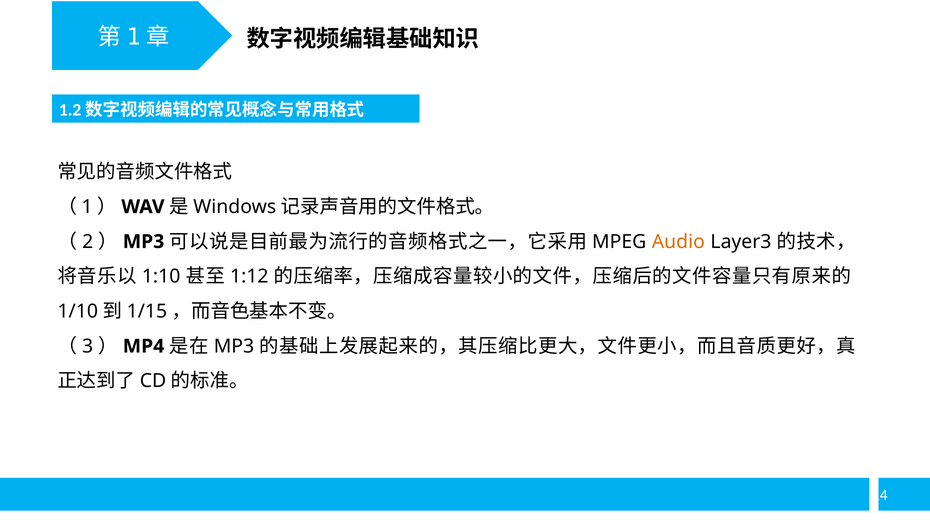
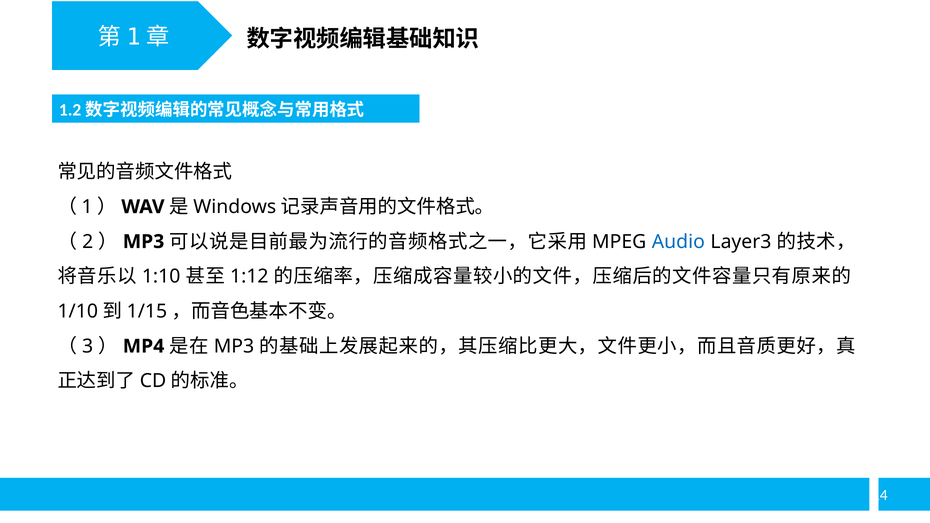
Audio colour: orange -> blue
